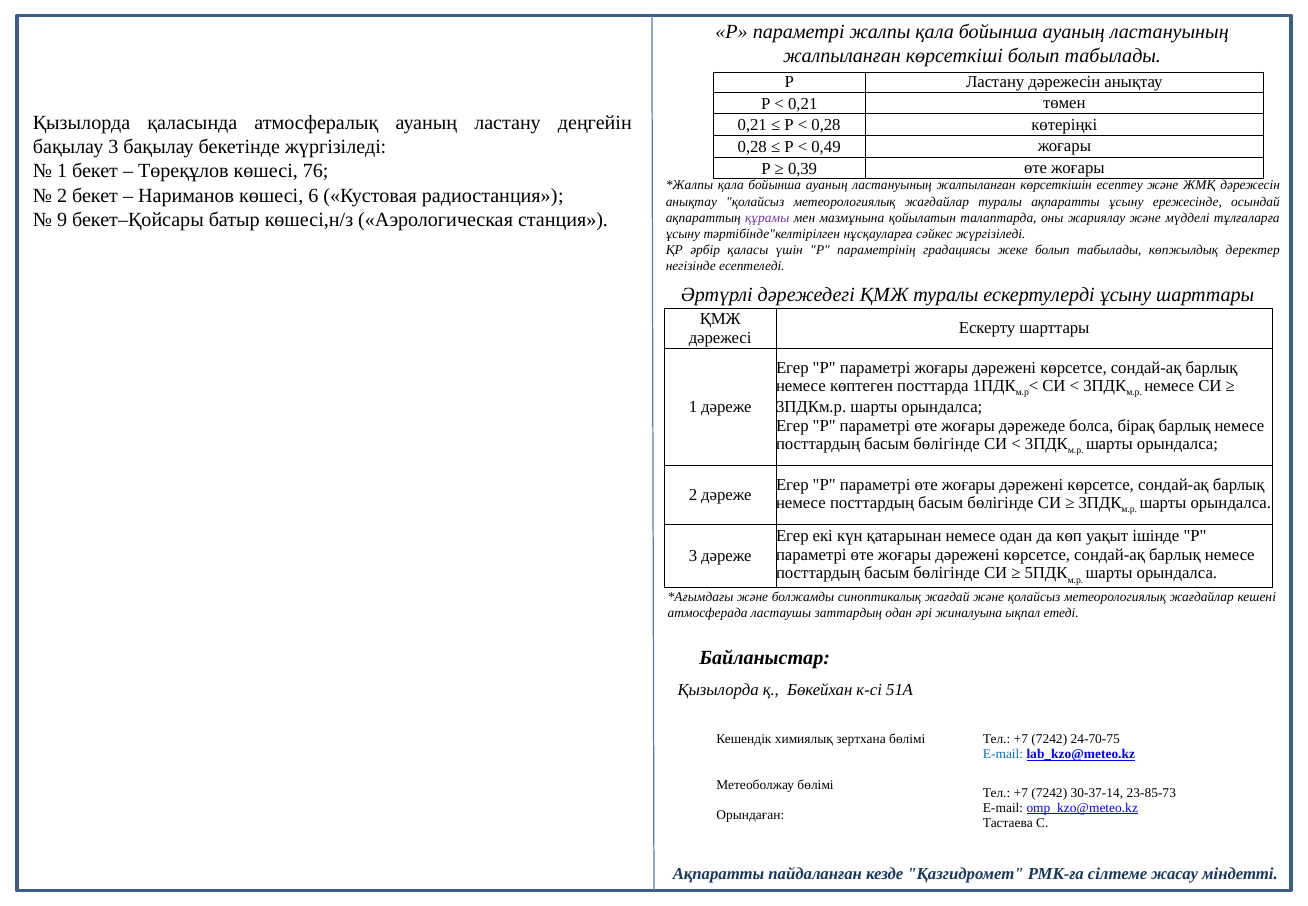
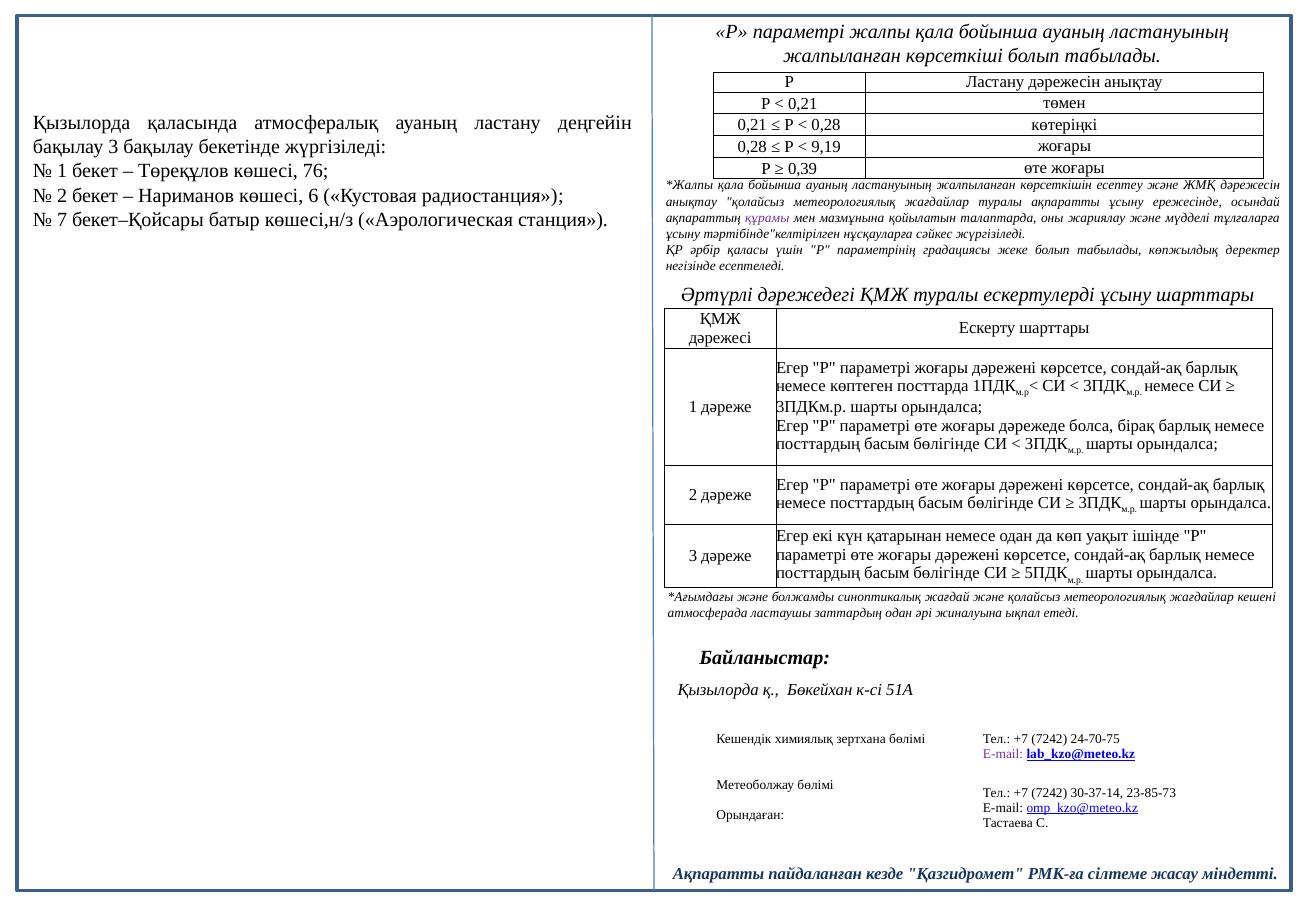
0,49: 0,49 -> 9,19
9: 9 -> 7
E-mail at (1003, 754) colour: blue -> purple
